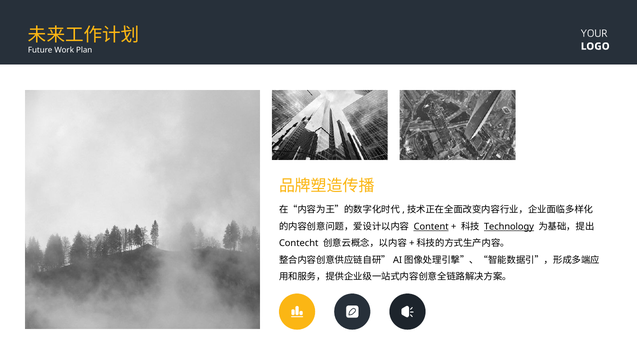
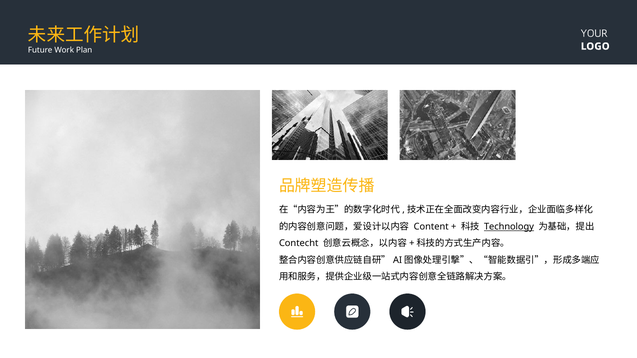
Content underline: present -> none
